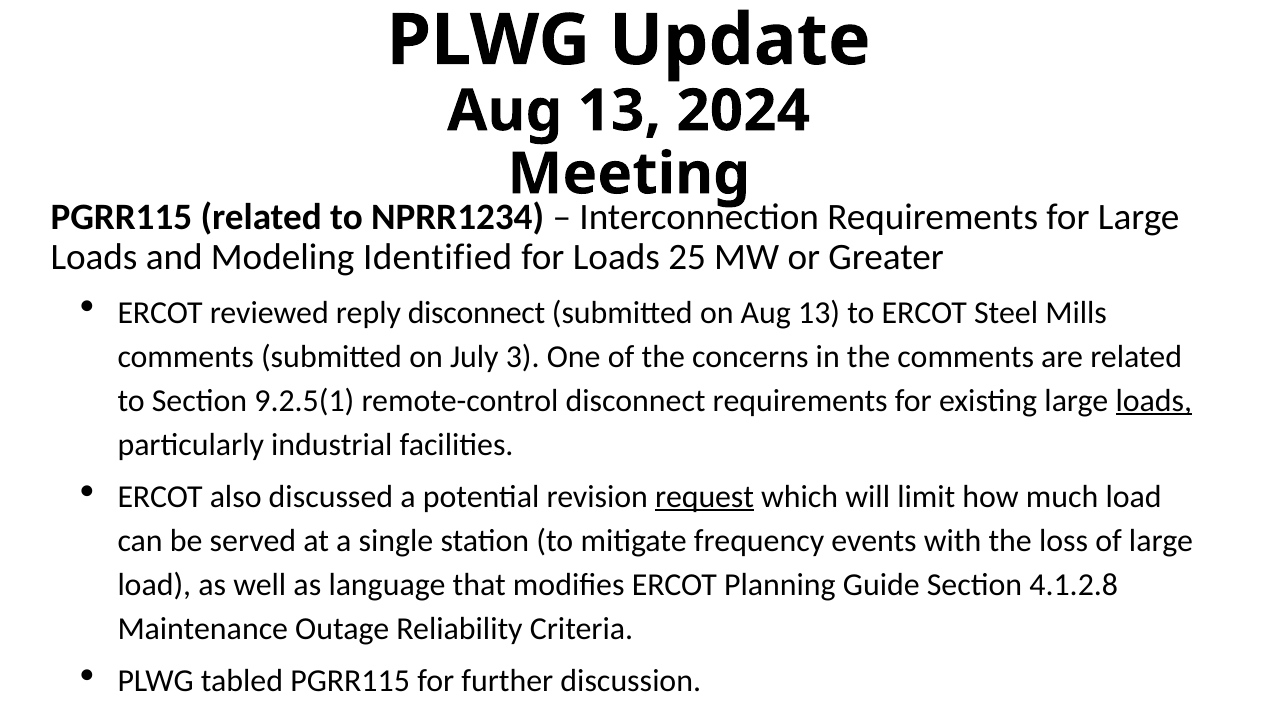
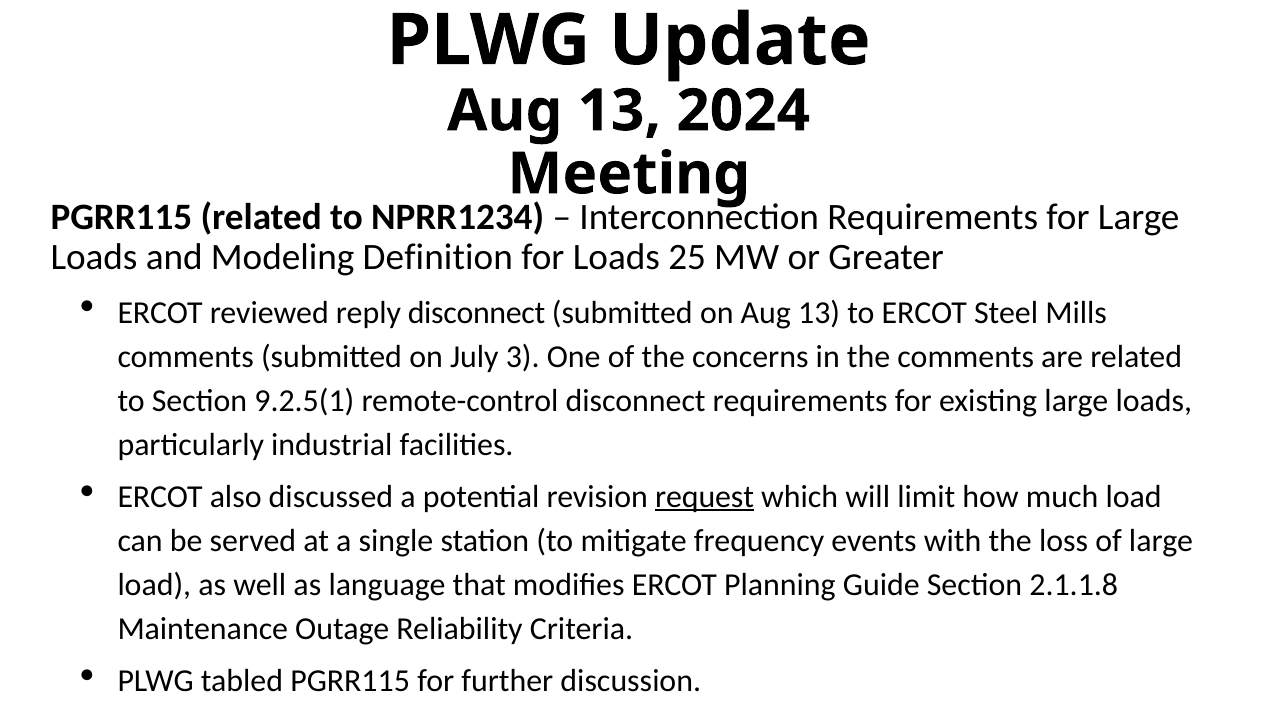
Identified: Identified -> Definition
loads at (1154, 401) underline: present -> none
4.1.2.8: 4.1.2.8 -> 2.1.1.8
